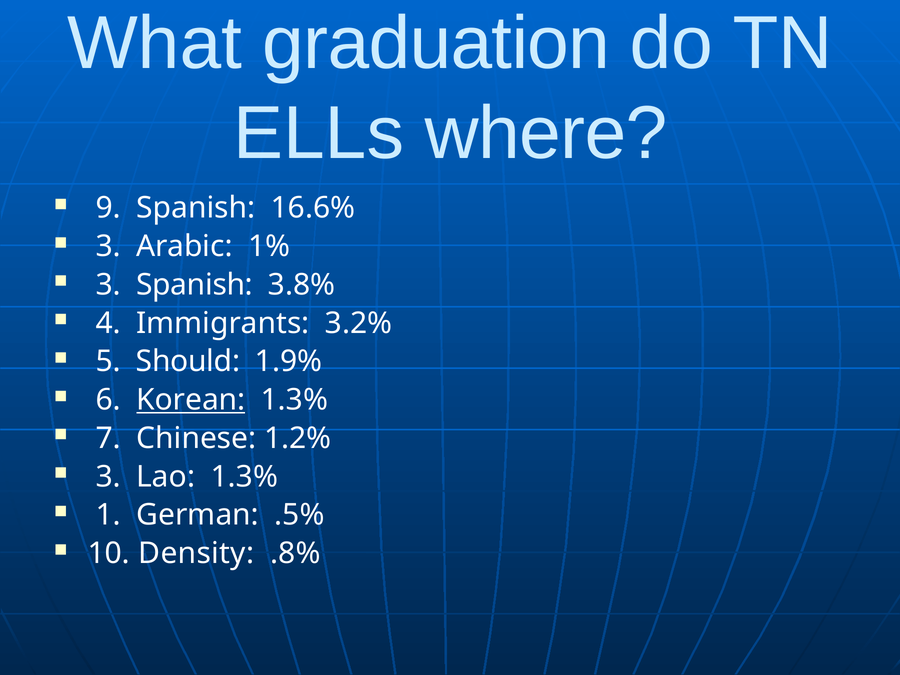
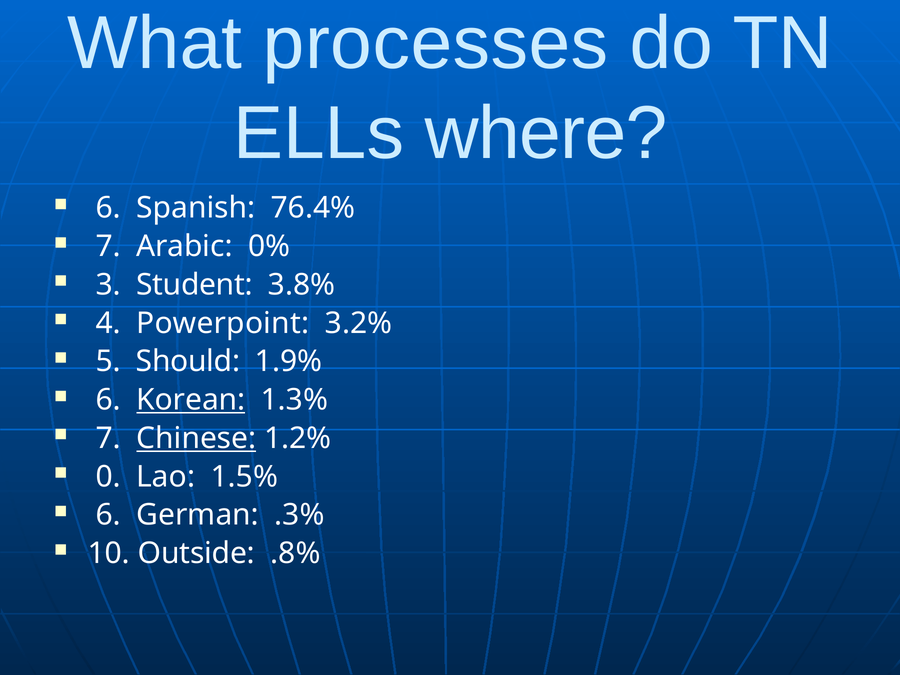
graduation: graduation -> processes
9 at (108, 208): 9 -> 6
16.6%: 16.6% -> 76.4%
3 at (108, 246): 3 -> 7
1%: 1% -> 0%
3 Spanish: Spanish -> Student
Immigrants: Immigrants -> Powerpoint
Chinese underline: none -> present
3 at (108, 477): 3 -> 0
Lao 1.3%: 1.3% -> 1.5%
1 at (108, 515): 1 -> 6
.5%: .5% -> .3%
Density: Density -> Outside
